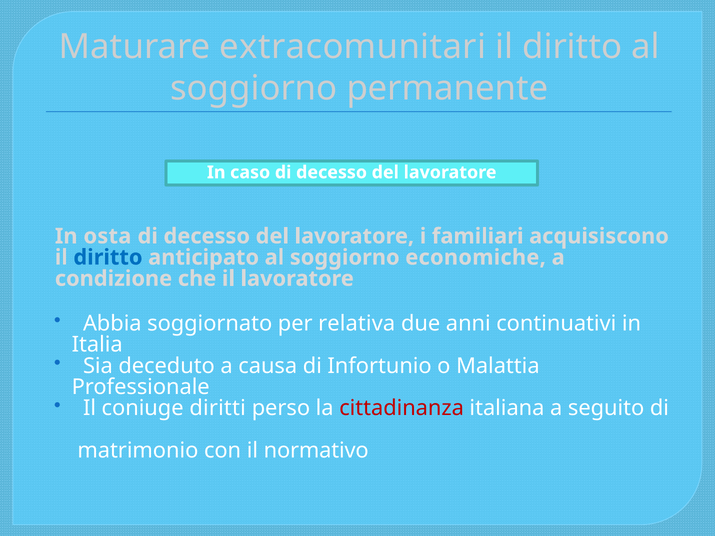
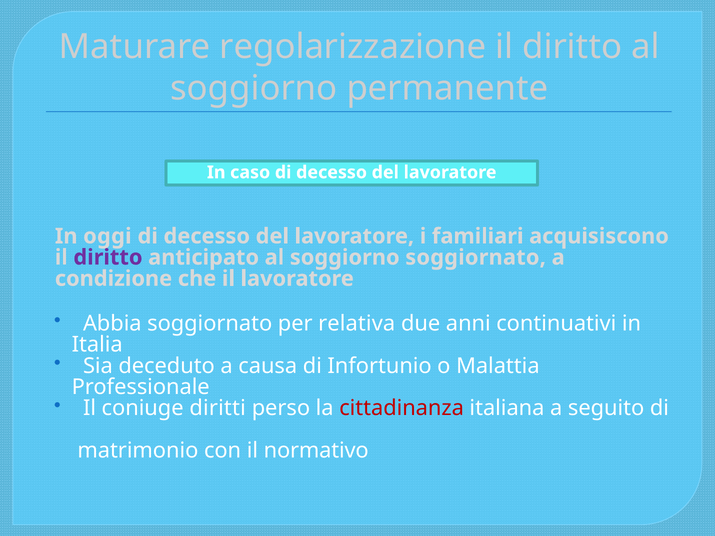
extracomunitari: extracomunitari -> regolarizzazione
osta: osta -> oggi
diritto at (108, 258) colour: blue -> purple
soggiorno economiche: economiche -> soggiornato
